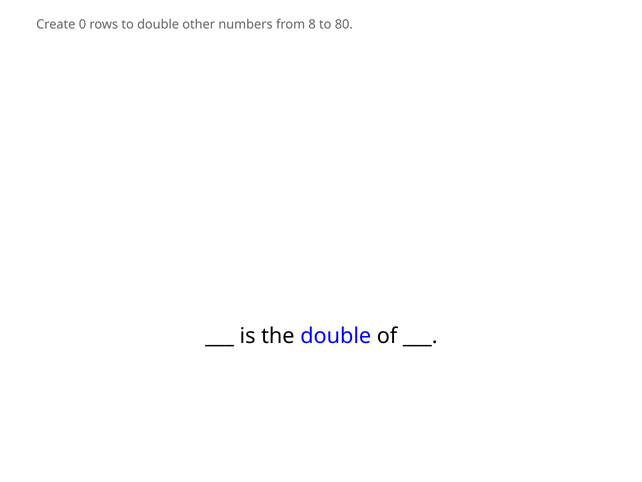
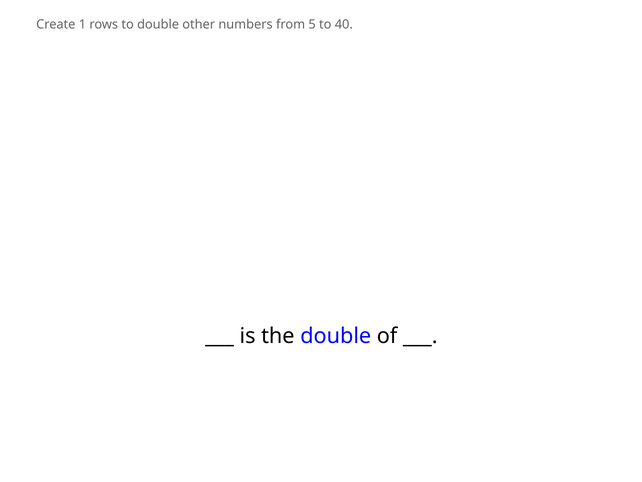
0: 0 -> 1
8: 8 -> 5
80: 80 -> 40
